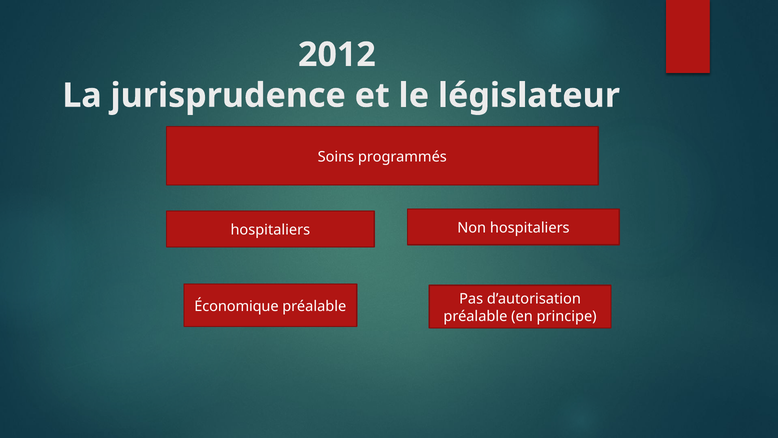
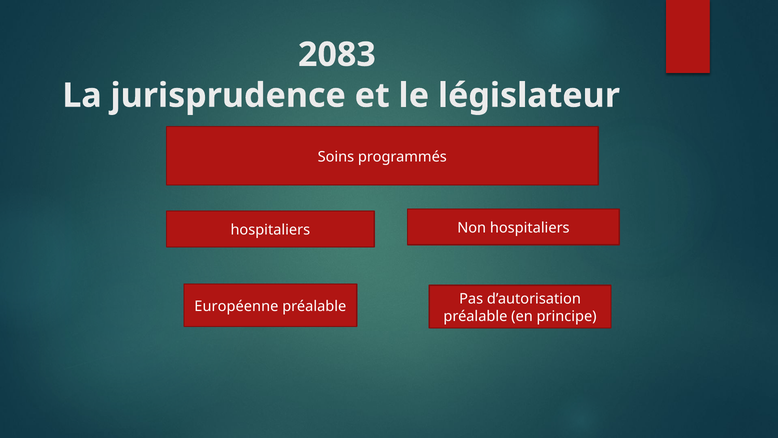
2012: 2012 -> 2083
Économique: Économique -> Européenne
